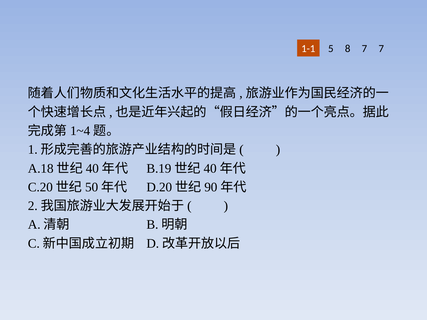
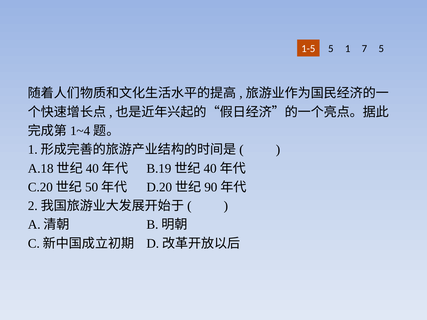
1-1: 1-1 -> 1-5
8: 8 -> 1
7 7: 7 -> 5
